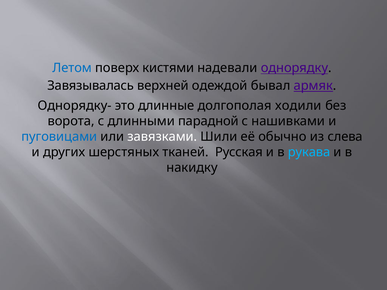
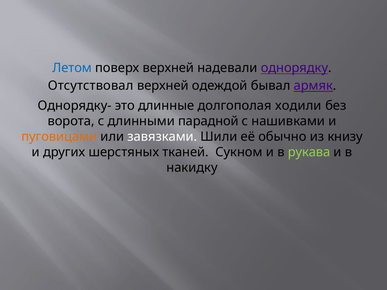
поверх кистями: кистями -> верхней
Завязывалась: Завязывалась -> Отсутствовал
пуговицами colour: blue -> orange
слева: слева -> книзу
Русская: Русская -> Сукном
рукава colour: light blue -> light green
